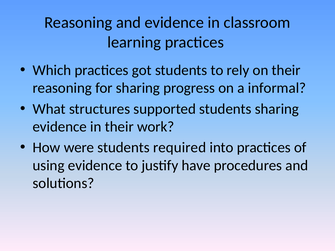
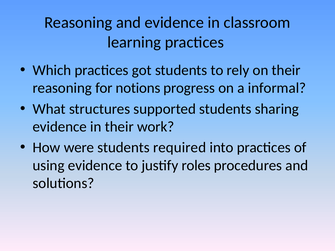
for sharing: sharing -> notions
have: have -> roles
